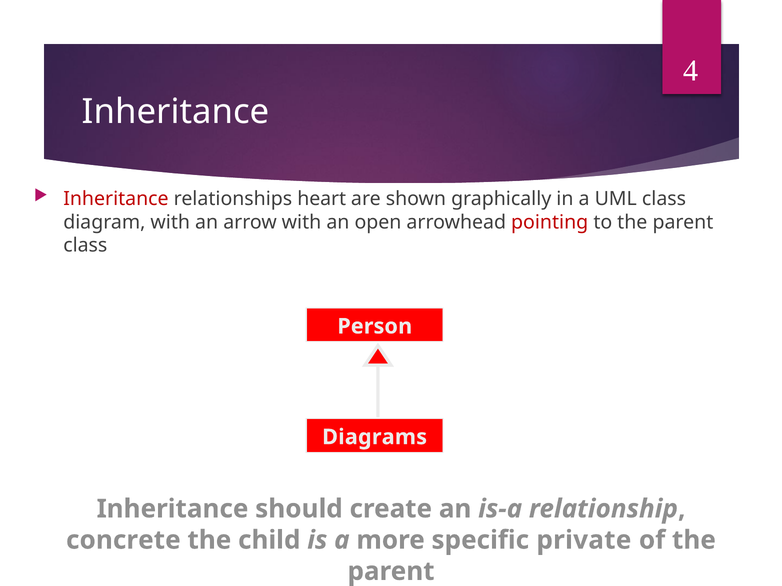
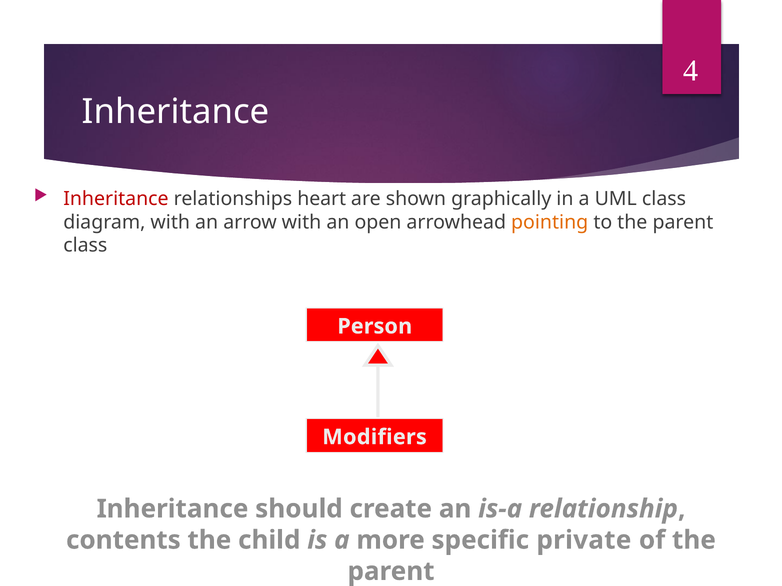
pointing colour: red -> orange
Diagrams: Diagrams -> Modifiers
concrete: concrete -> contents
